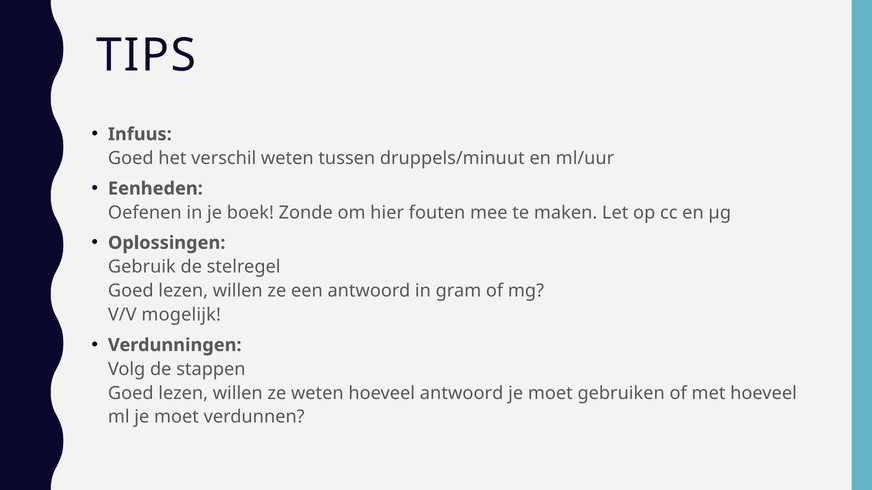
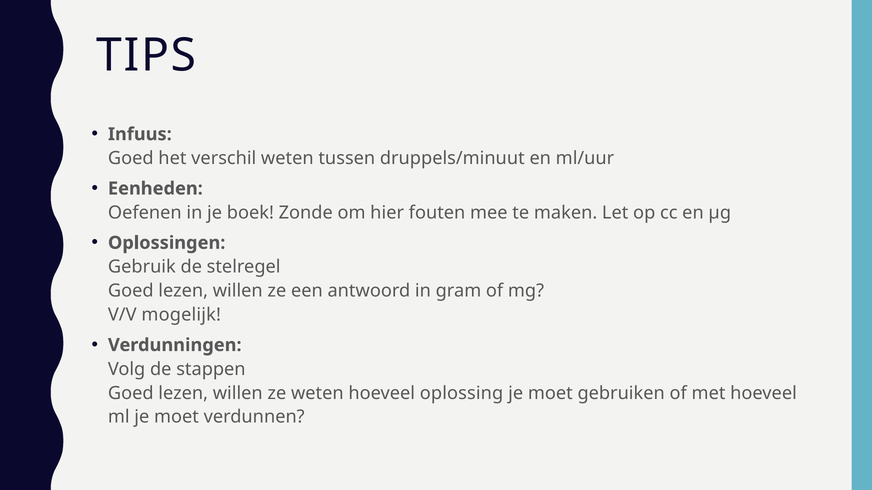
hoeveel antwoord: antwoord -> oplossing
